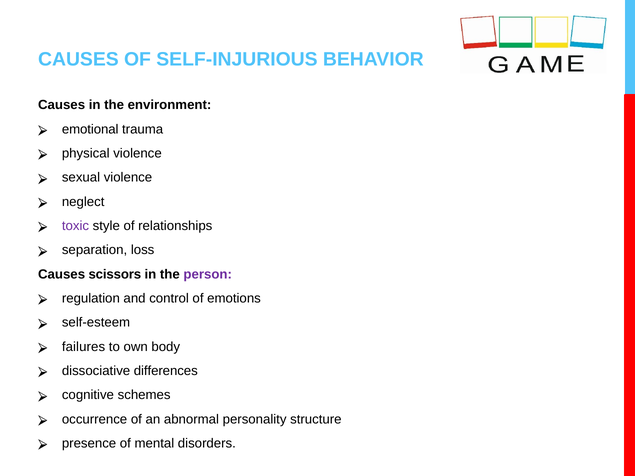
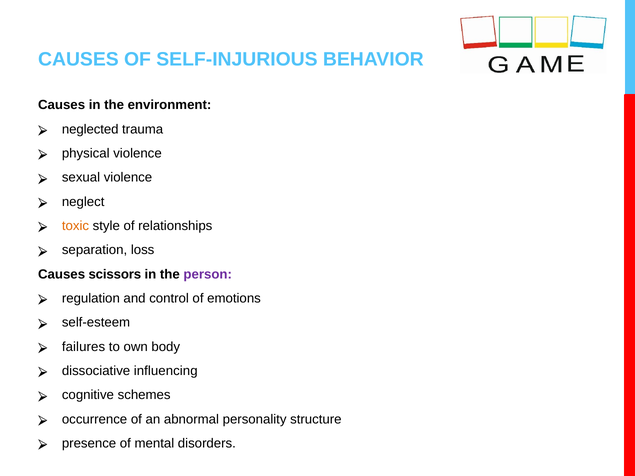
emotional: emotional -> neglected
toxic colour: purple -> orange
differences: differences -> influencing
